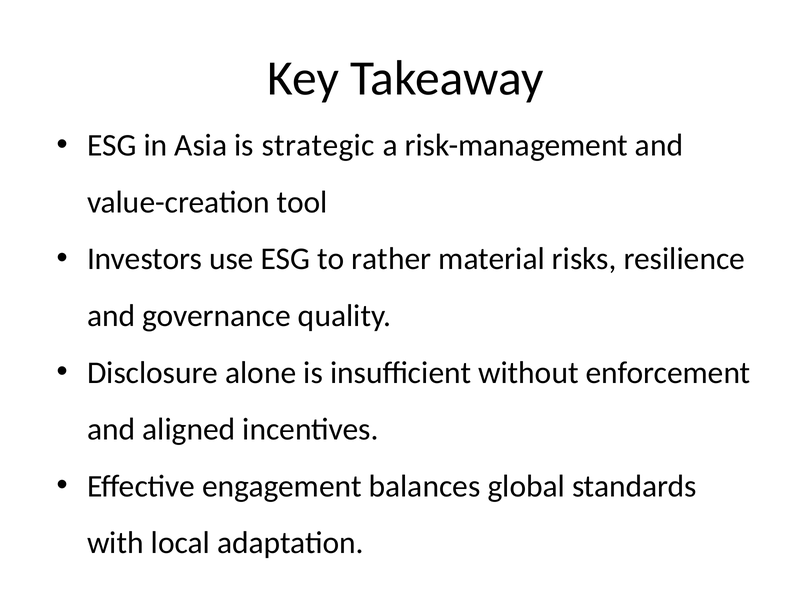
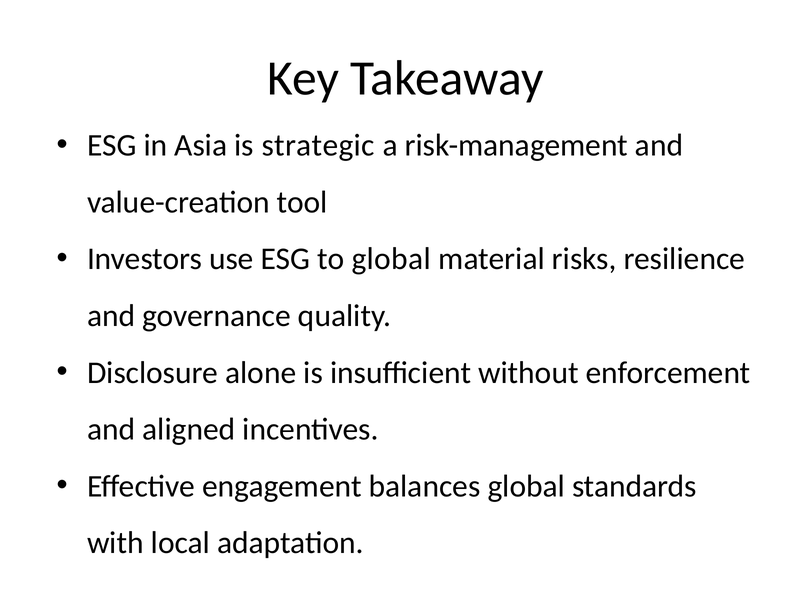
to rather: rather -> global
